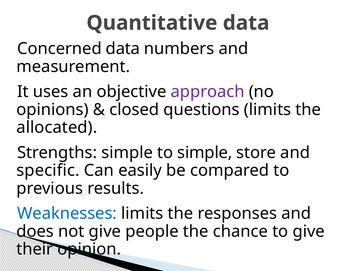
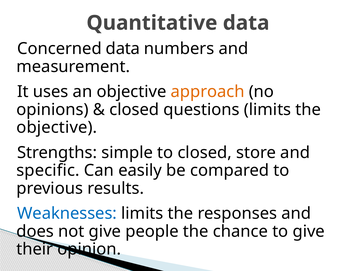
approach colour: purple -> orange
allocated at (57, 128): allocated -> objective
to simple: simple -> closed
